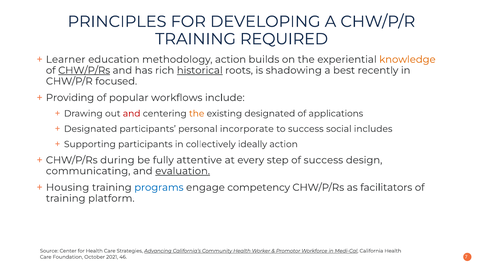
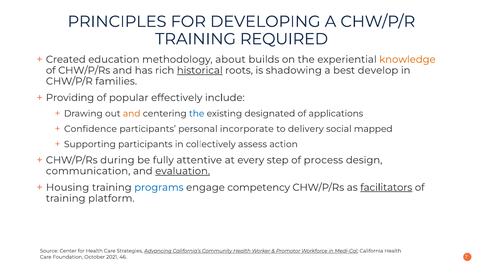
Learner: Learner -> Created
methodology action: action -> about
CHW/P/Rs at (84, 70) underline: present -> none
recently: recently -> develop
focused: focused -> families
workflows: workflows -> effectively
and at (132, 113) colour: red -> orange
the at (197, 113) colour: orange -> blue
Designated at (91, 129): Designated -> Confidence
to success: success -> delivery
includes: includes -> mapped
ideally: ideally -> assess
of success: success -> process
communicating: communicating -> communication
facilitators underline: none -> present
